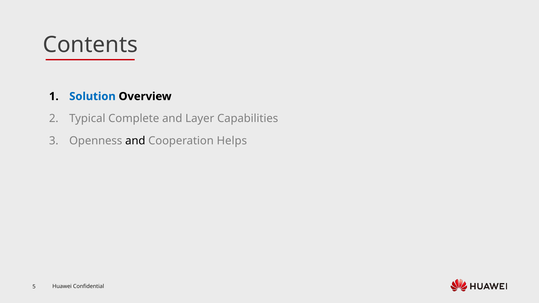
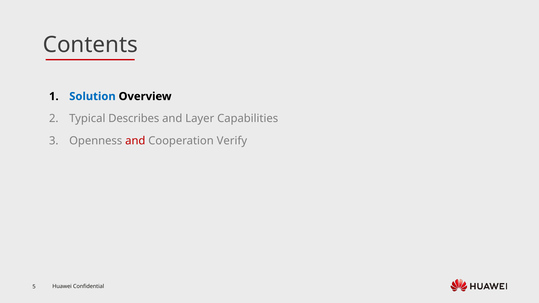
Complete: Complete -> Describes
and at (135, 141) colour: black -> red
Helps: Helps -> Verify
